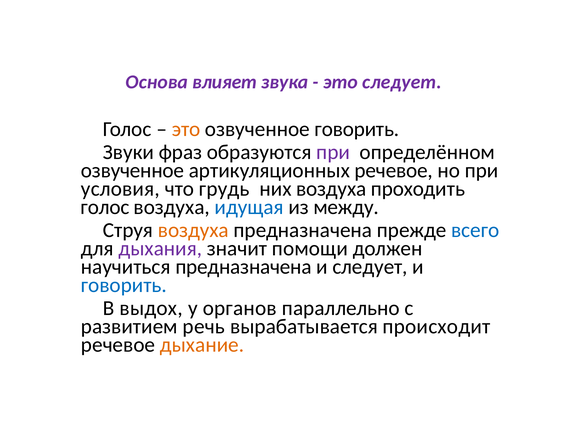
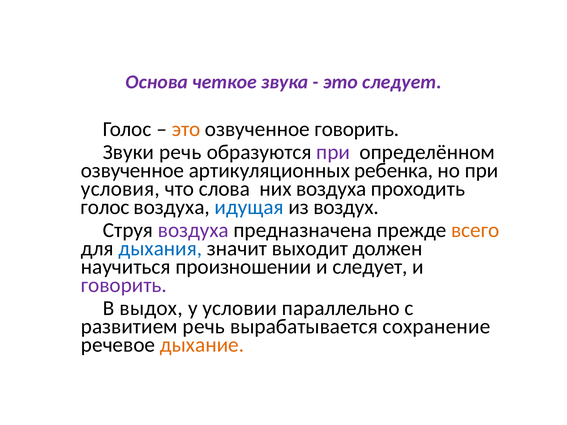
влияет: влияет -> четкое
Звуки фраз: фраз -> речь
артикуляционных речевое: речевое -> ребенка
грудь: грудь -> слова
между: между -> воздух
воздуха at (193, 230) colour: orange -> purple
всего colour: blue -> orange
дыхания colour: purple -> blue
помощи: помощи -> выходит
научиться предназначена: предназначена -> произношении
говорить at (124, 285) colour: blue -> purple
органов: органов -> условии
происходит: происходит -> сохранение
